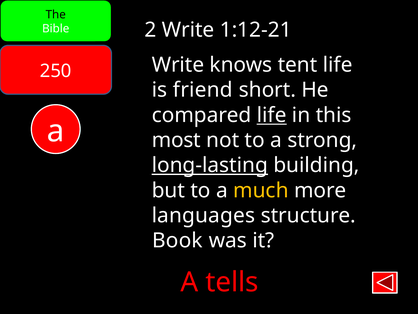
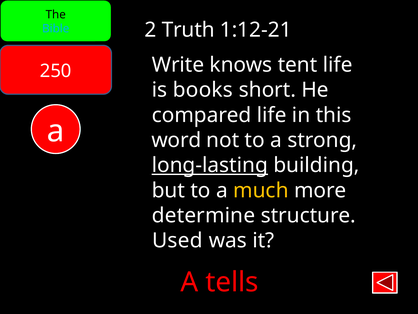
2 Write: Write -> Truth
Bible colour: white -> light blue
friend: friend -> books
life at (272, 115) underline: present -> none
most: most -> word
languages: languages -> determine
Book: Book -> Used
